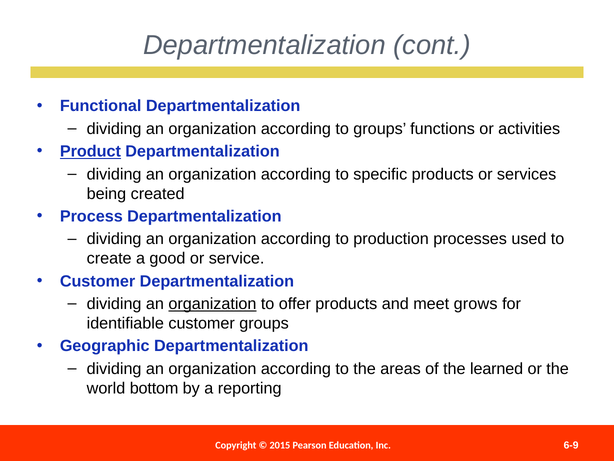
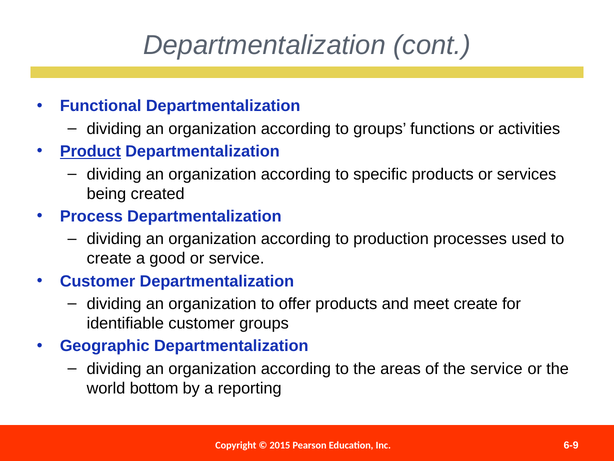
organization at (212, 304) underline: present -> none
meet grows: grows -> create
the learned: learned -> service
